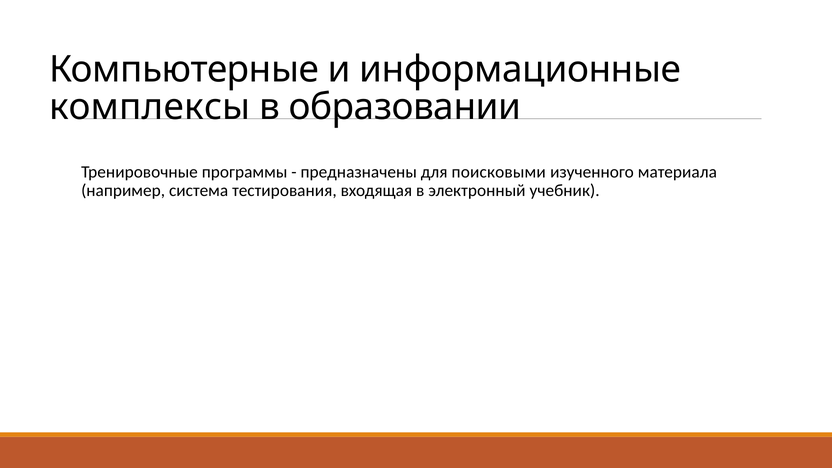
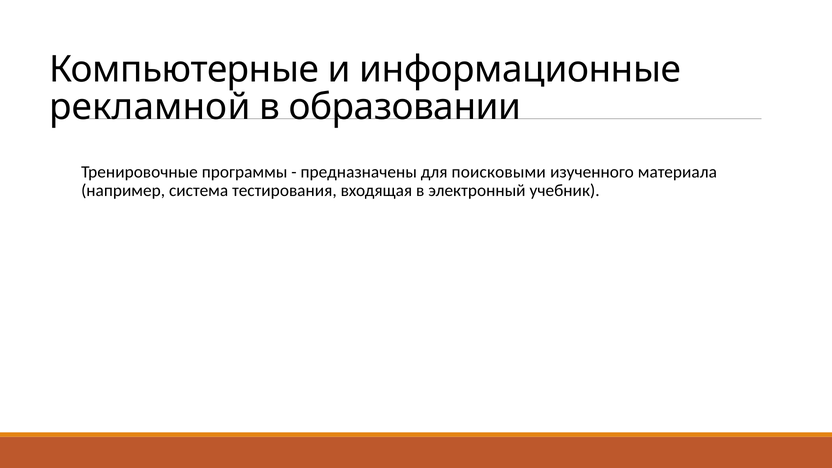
комплексы: комплексы -> рекламной
